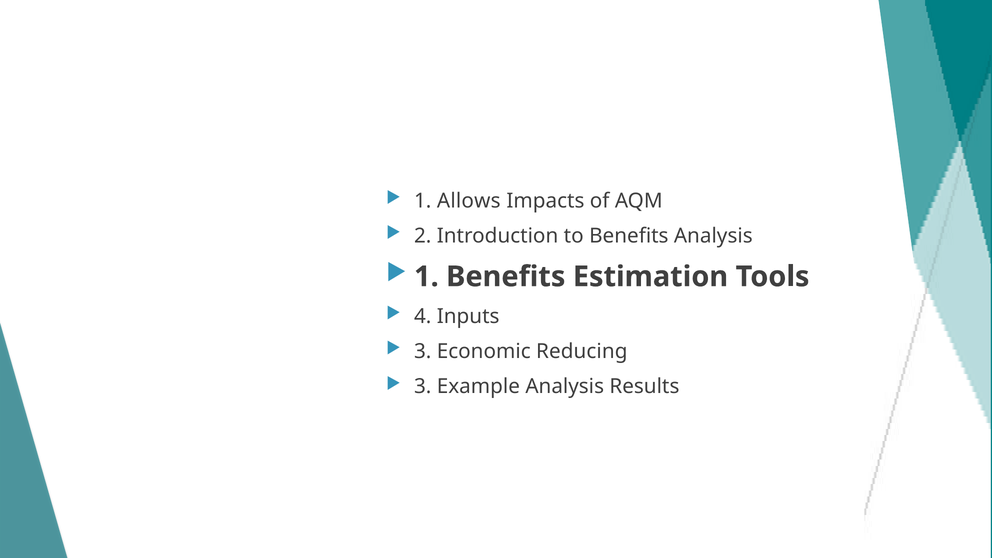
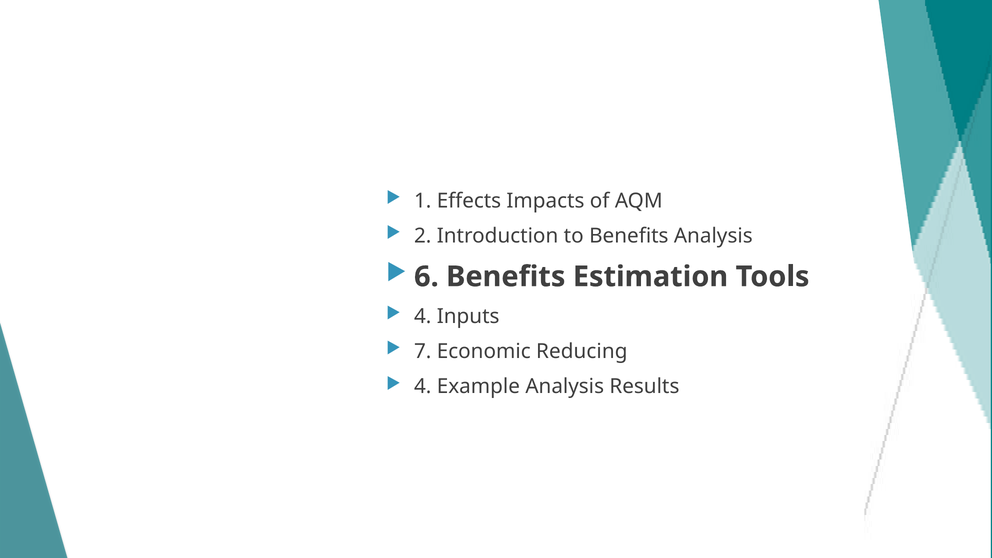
Allows: Allows -> Effects
1 at (426, 277): 1 -> 6
3 at (423, 351): 3 -> 7
3 at (423, 387): 3 -> 4
